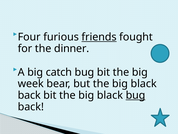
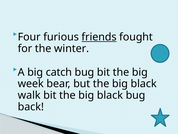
dinner: dinner -> winter
back at (29, 95): back -> walk
bug at (136, 95) underline: present -> none
